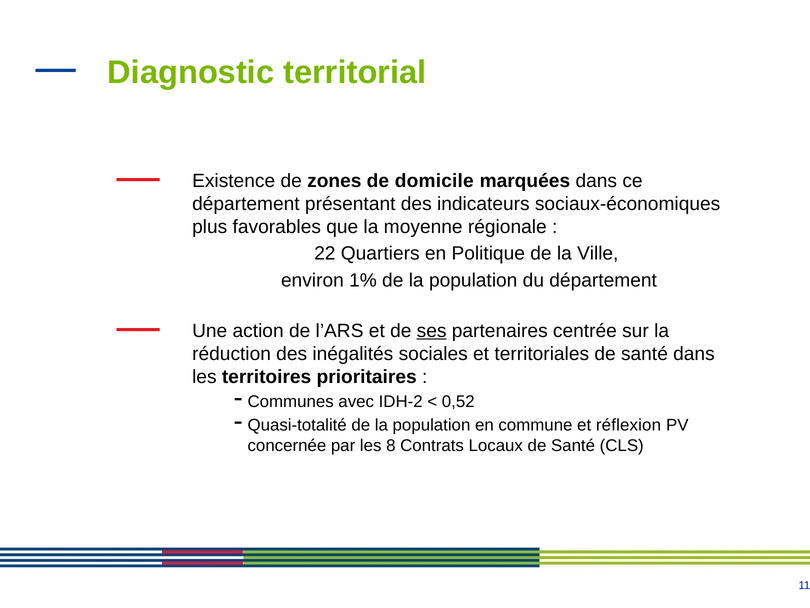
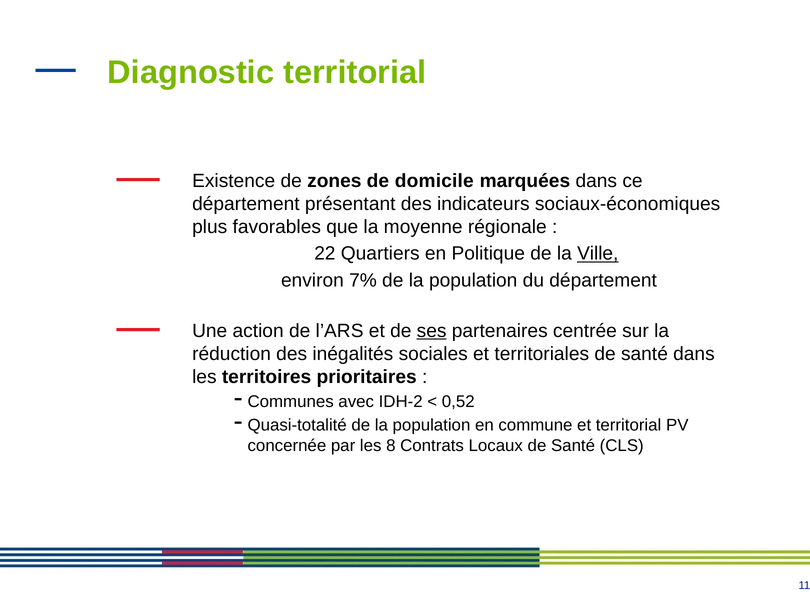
Ville underline: none -> present
1%: 1% -> 7%
et réflexion: réflexion -> territorial
